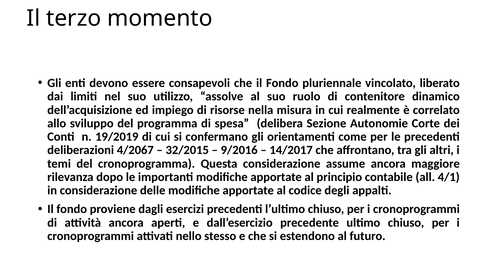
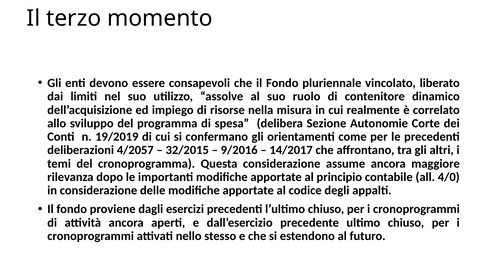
4/2067: 4/2067 -> 4/2057
4/1: 4/1 -> 4/0
